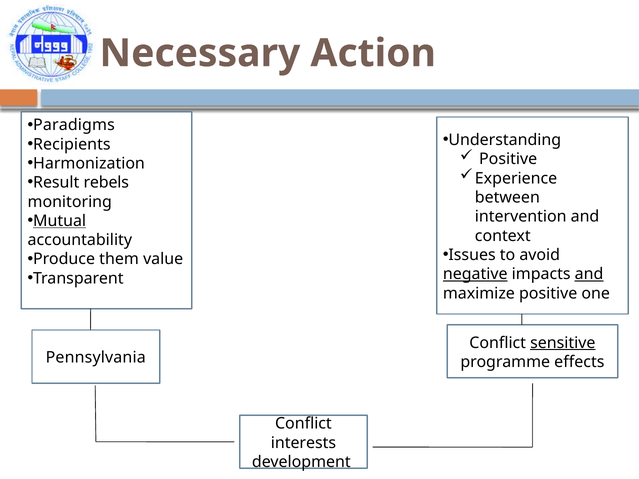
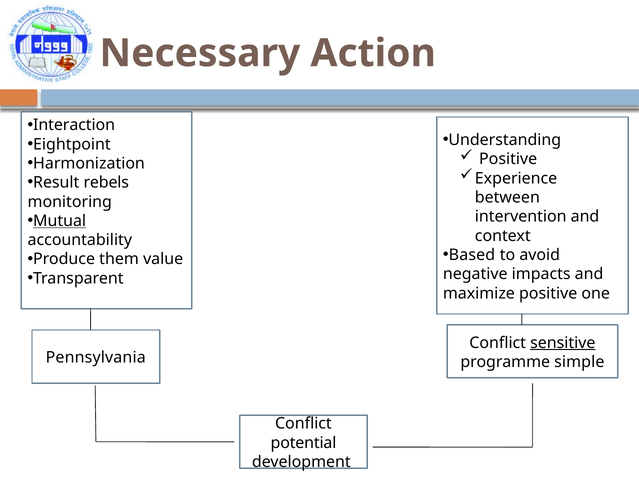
Paradigms: Paradigms -> Interaction
Recipients: Recipients -> Eightpoint
Issues: Issues -> Based
negative underline: present -> none
and at (589, 274) underline: present -> none
effects: effects -> simple
interests: interests -> potential
